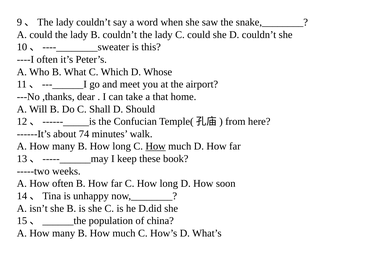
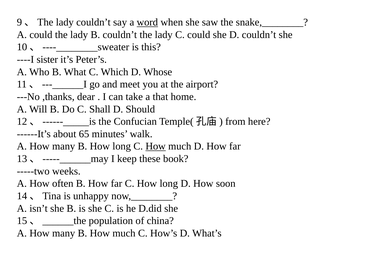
word underline: none -> present
----I often: often -> sister
74: 74 -> 65
